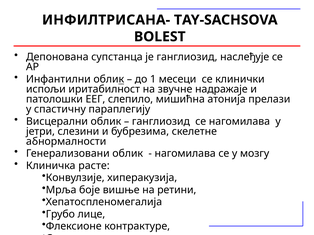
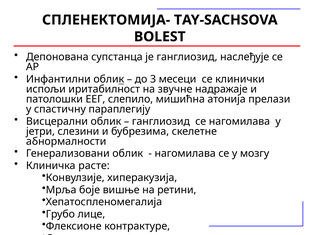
ИНФИЛТРИСАНА-: ИНФИЛТРИСАНА- -> СПЛЕНЕКТОМИЈА-
1: 1 -> 3
